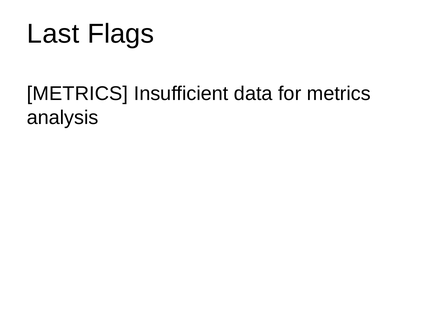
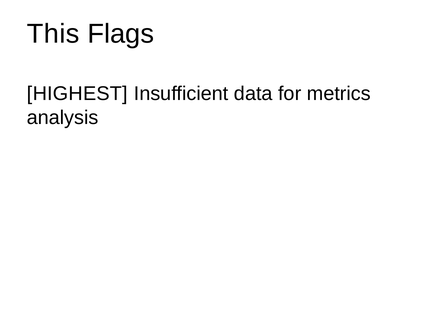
Last: Last -> This
METRICS at (77, 94): METRICS -> HIGHEST
